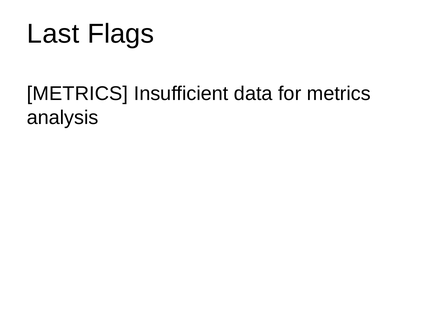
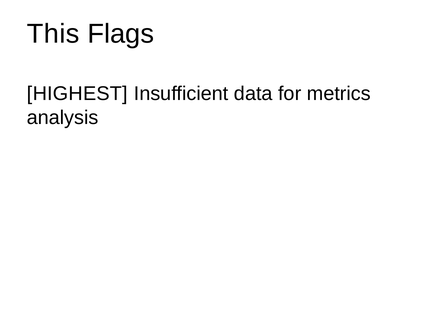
Last: Last -> This
METRICS at (77, 94): METRICS -> HIGHEST
